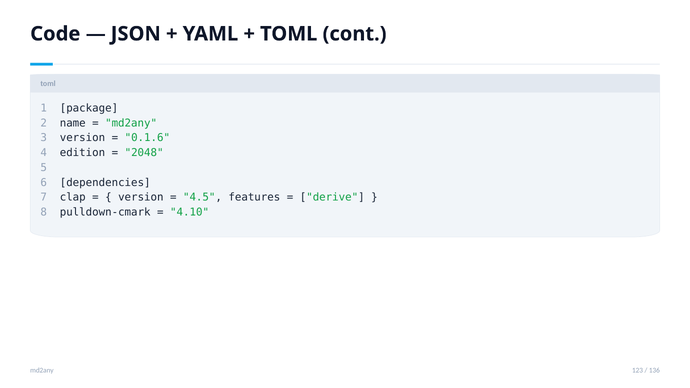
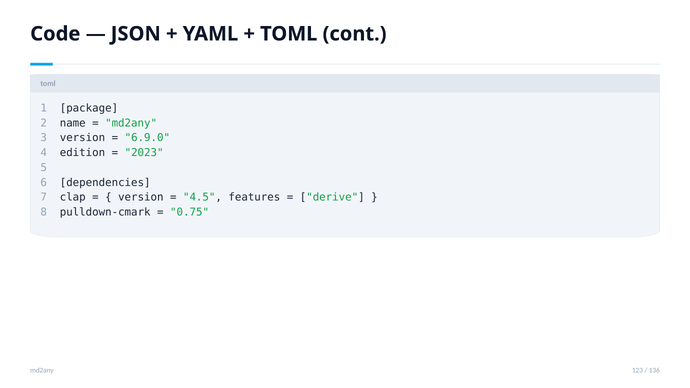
0.1.6: 0.1.6 -> 6.9.0
2048: 2048 -> 2023
4.10: 4.10 -> 0.75
